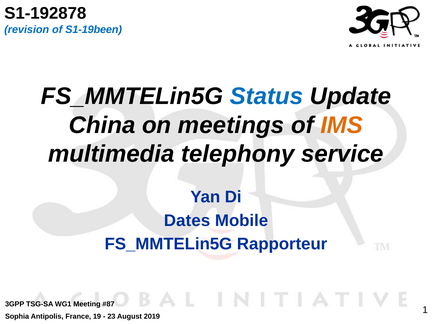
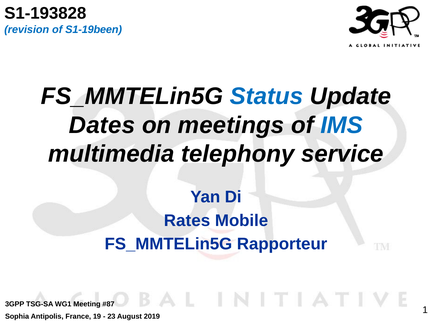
S1-192878: S1-192878 -> S1-193828
China: China -> Dates
IMS colour: orange -> blue
Dates: Dates -> Rates
